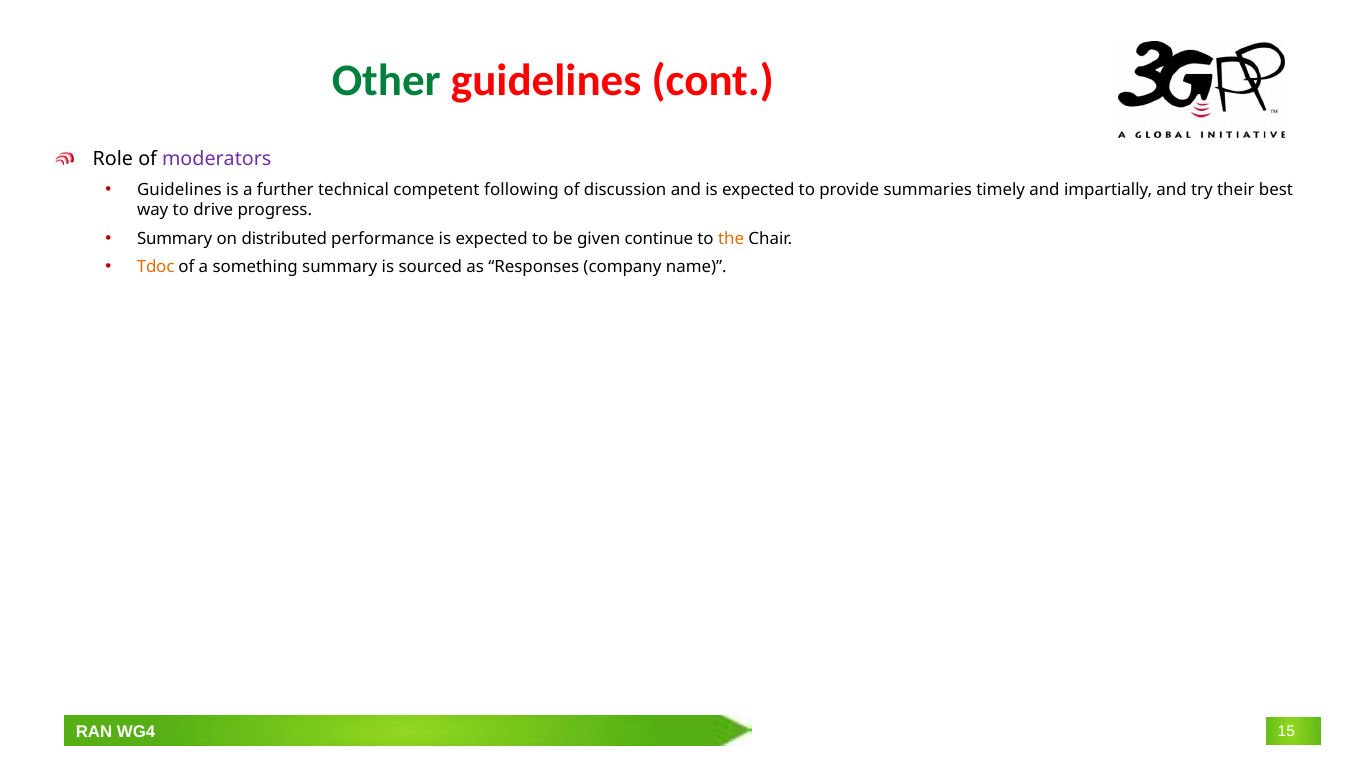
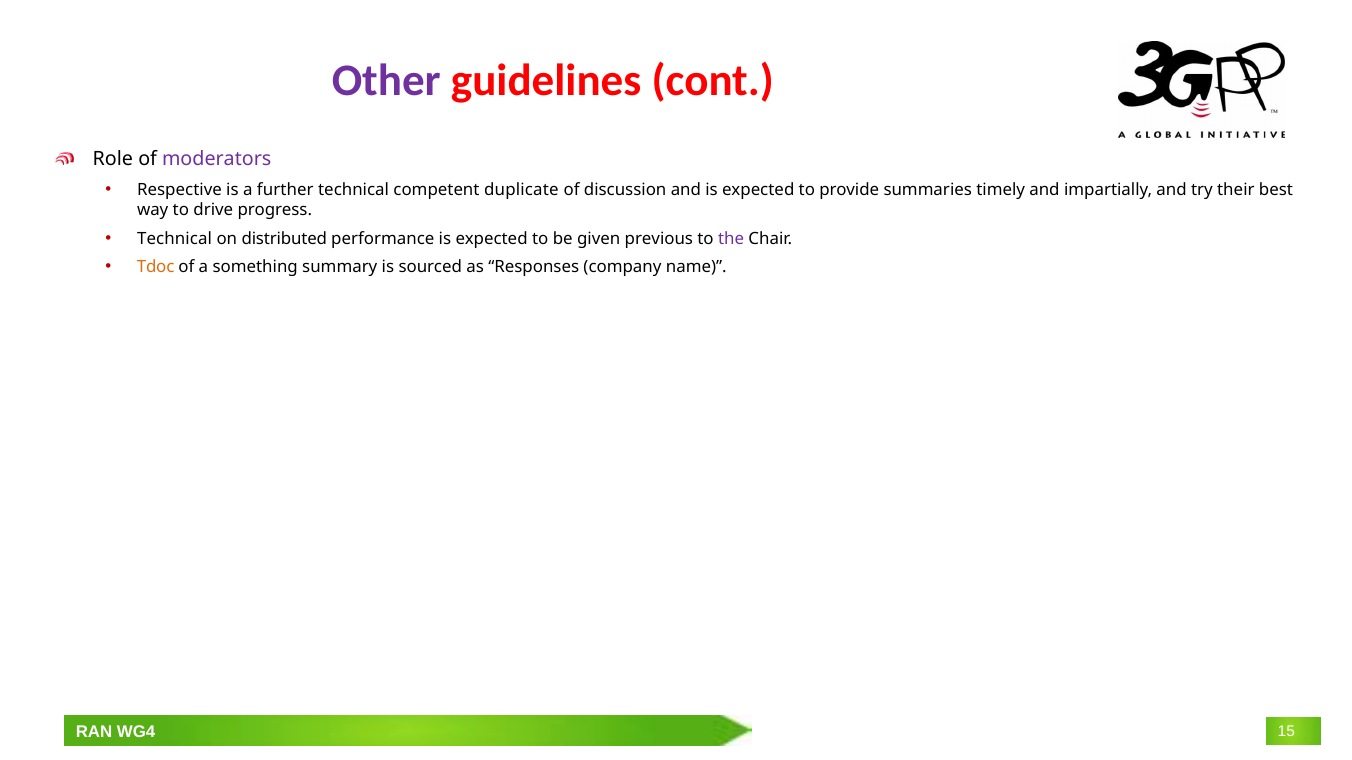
Other colour: green -> purple
Guidelines at (179, 190): Guidelines -> Respective
following: following -> duplicate
Summary at (175, 239): Summary -> Technical
continue: continue -> previous
the colour: orange -> purple
